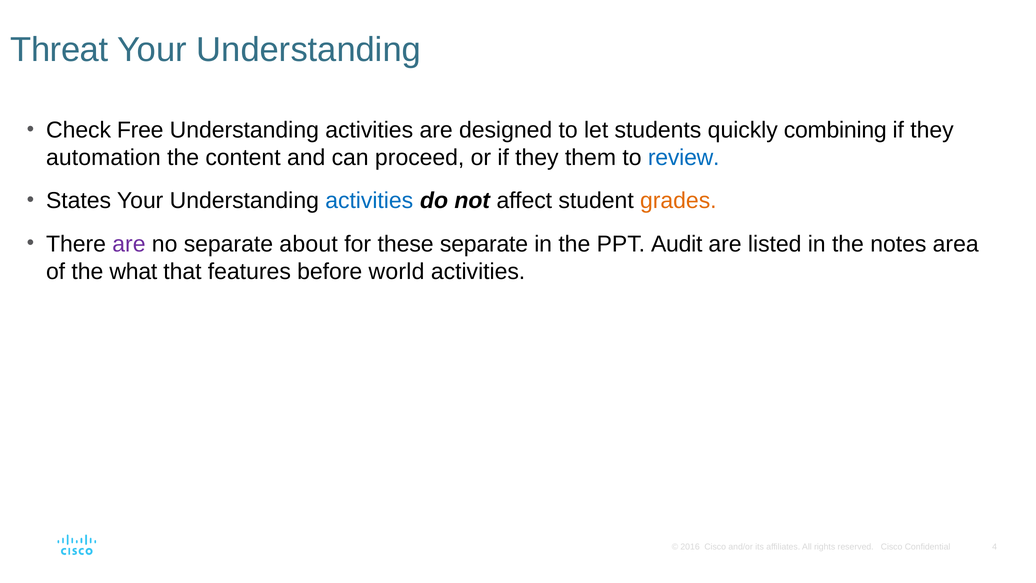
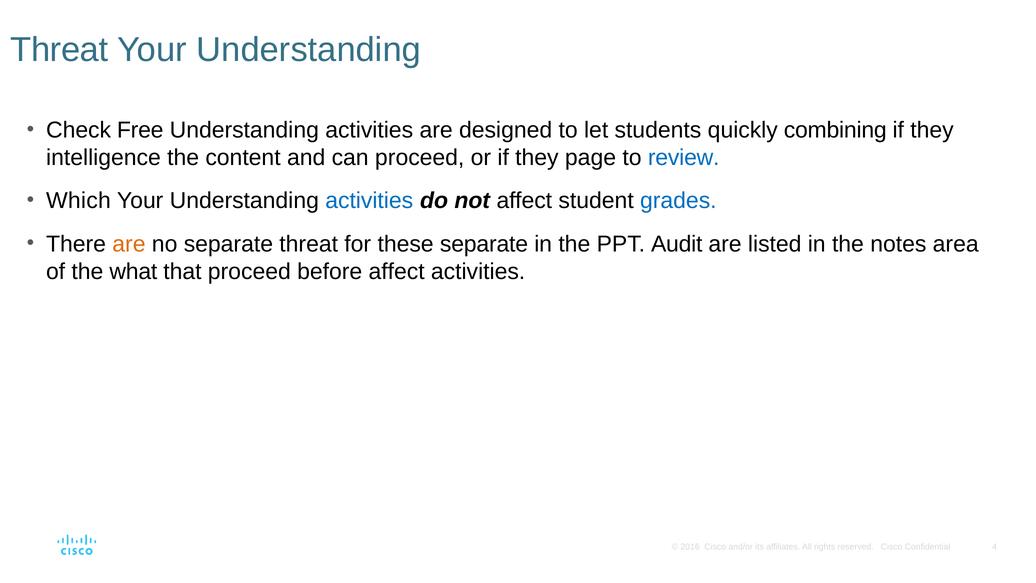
automation: automation -> intelligence
them: them -> page
States: States -> Which
grades colour: orange -> blue
are at (129, 244) colour: purple -> orange
separate about: about -> threat
that features: features -> proceed
before world: world -> affect
